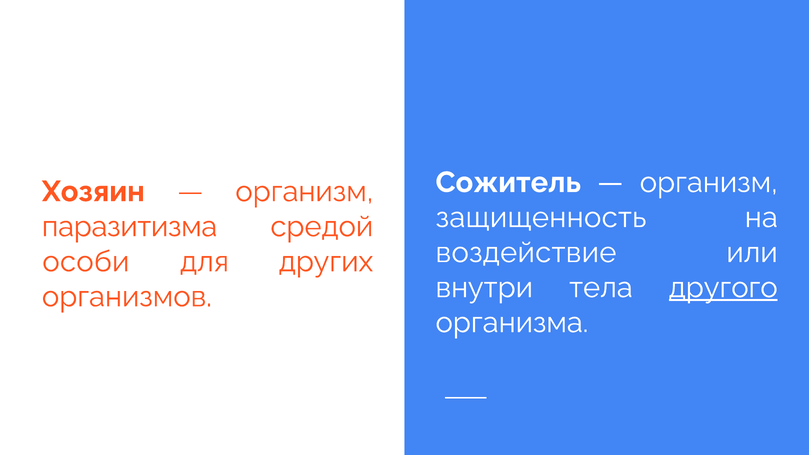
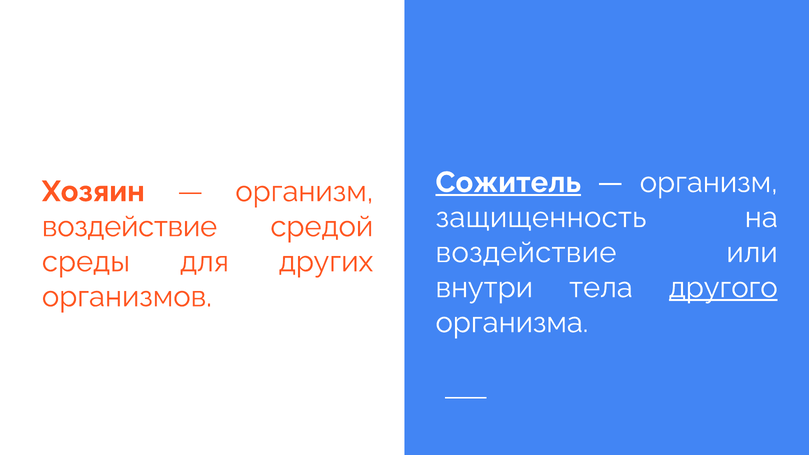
Сожитель underline: none -> present
паразитизма at (130, 227): паразитизма -> воздействие
особи: особи -> среды
